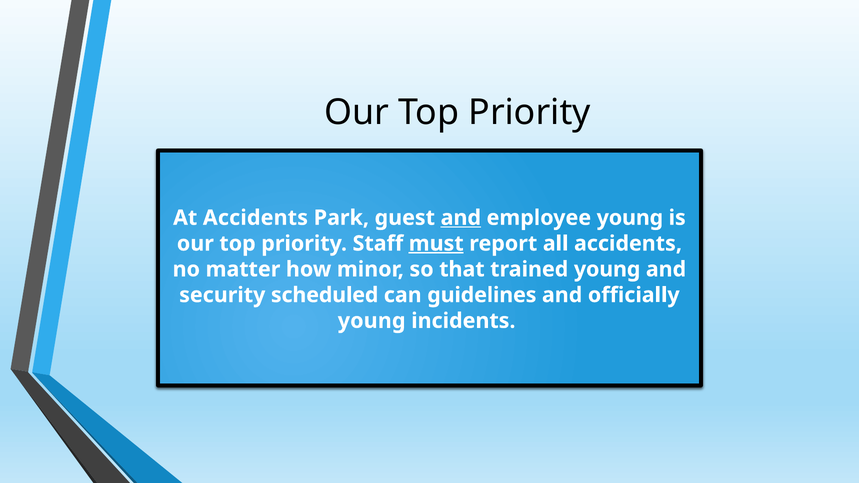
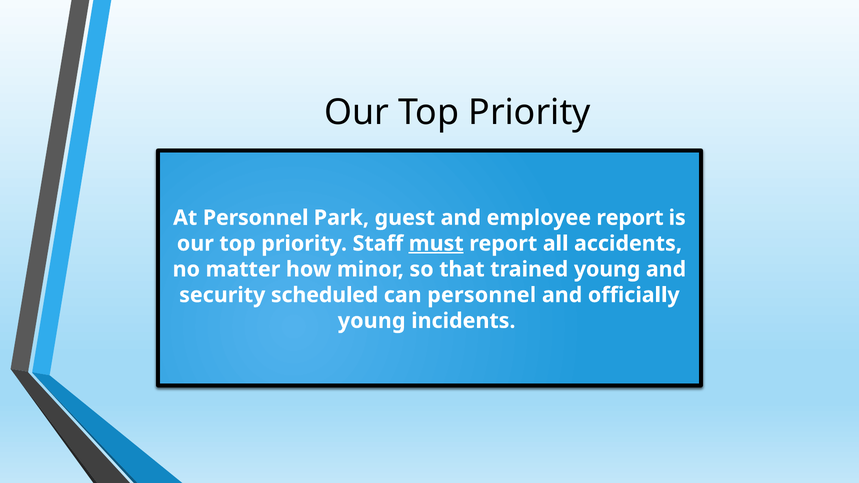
At Accidents: Accidents -> Personnel
and at (461, 218) underline: present -> none
employee young: young -> report
can guidelines: guidelines -> personnel
